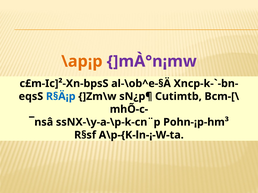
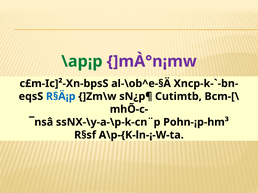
\ap¡p colour: orange -> green
